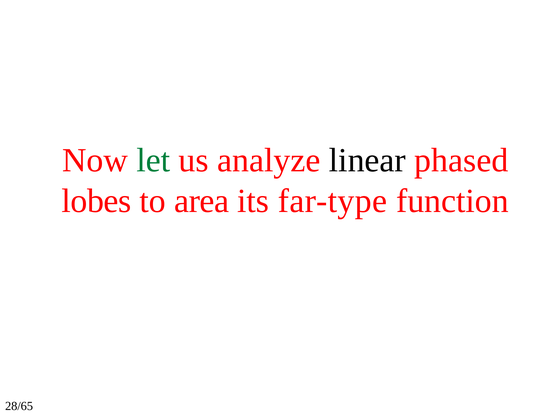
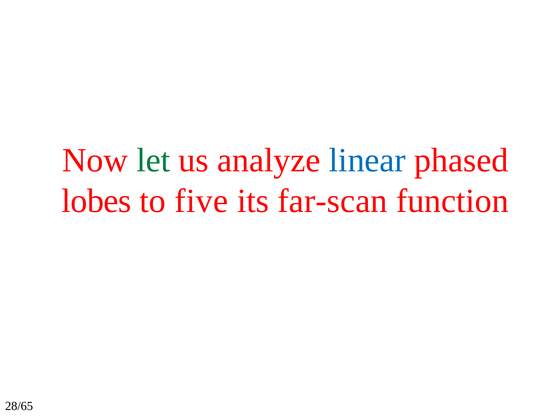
linear colour: black -> blue
area: area -> five
far-type: far-type -> far-scan
